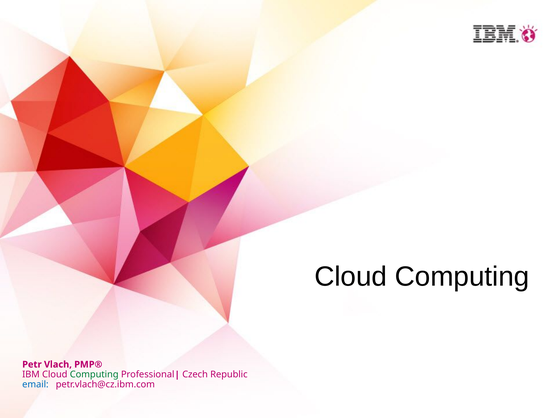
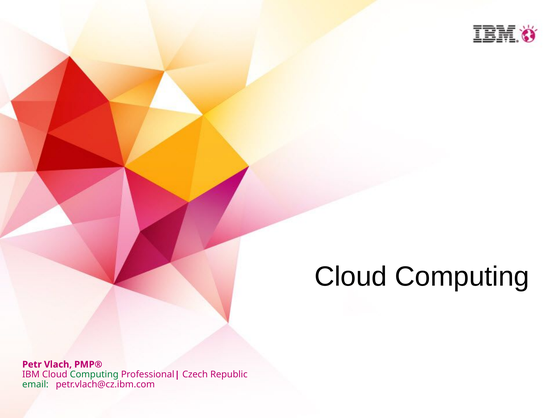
email colour: blue -> green
